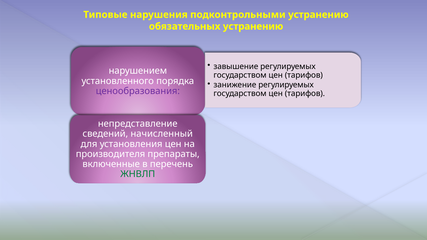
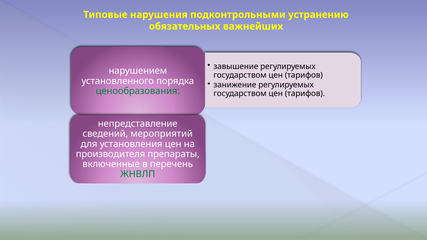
обязательных устранению: устранению -> важнейших
ценообразования colour: purple -> green
начисленный: начисленный -> мероприятий
